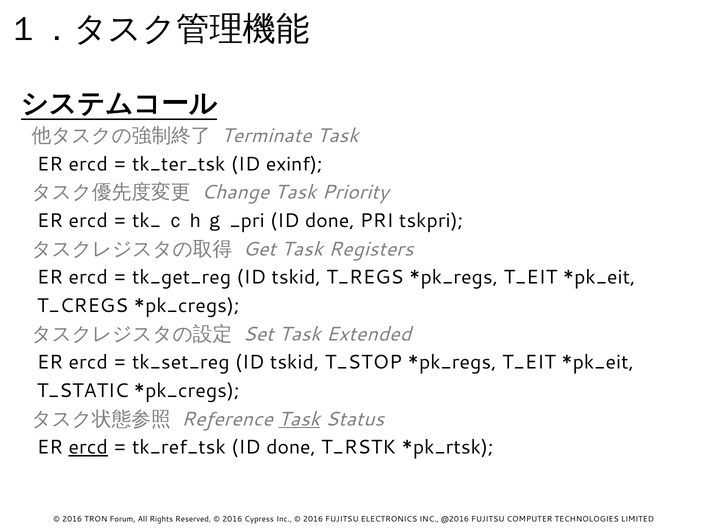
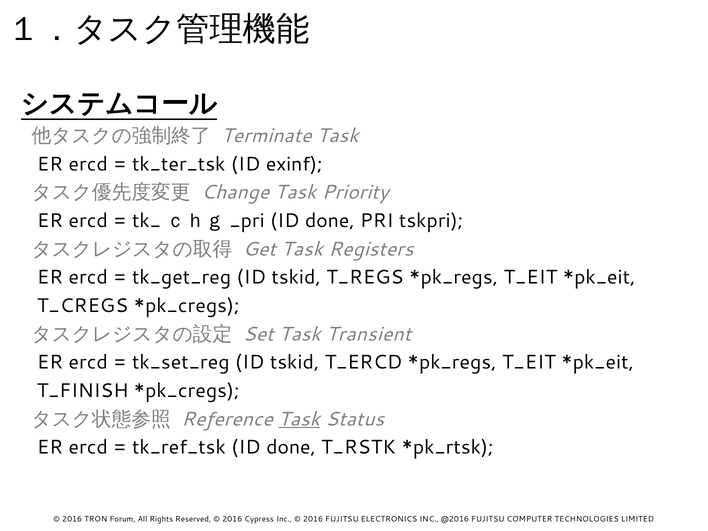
Extended: Extended -> Transient
T_STOP: T_STOP -> T_ERCD
T_STATIC: T_STATIC -> T_FINISH
ercd at (88, 447) underline: present -> none
